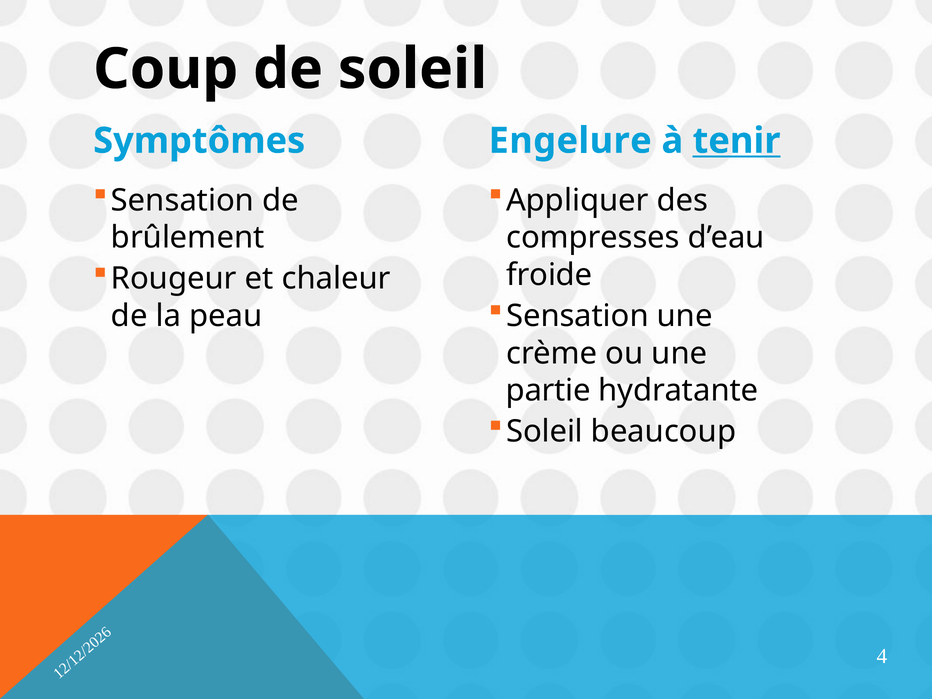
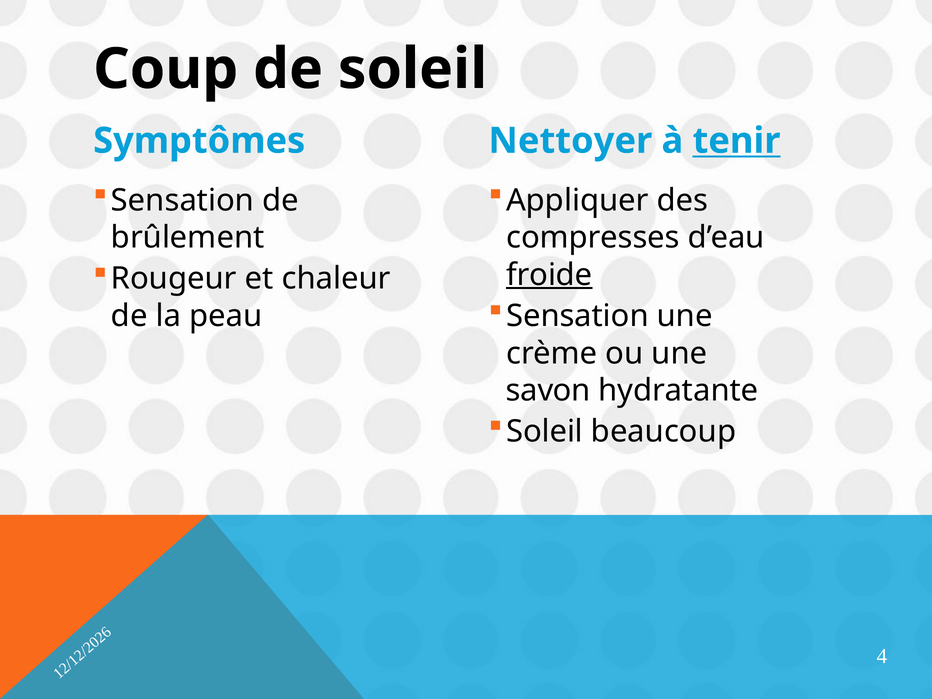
Engelure: Engelure -> Nettoyer
froide underline: none -> present
partie: partie -> savon
